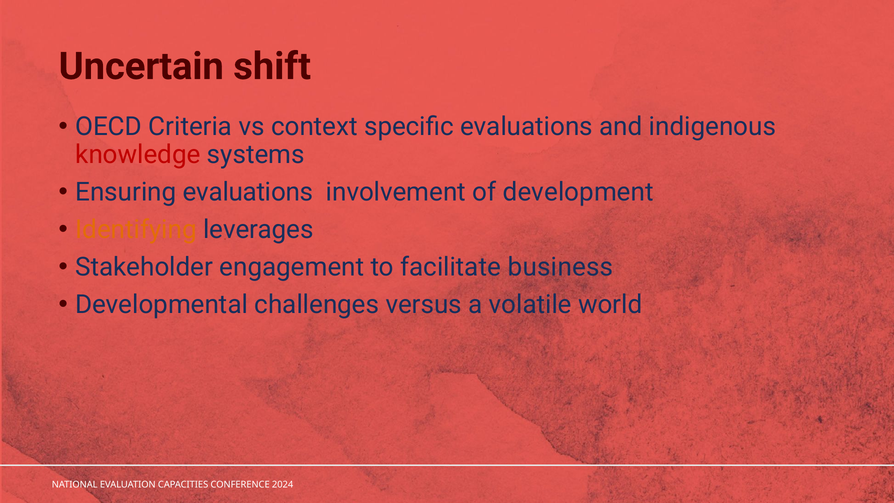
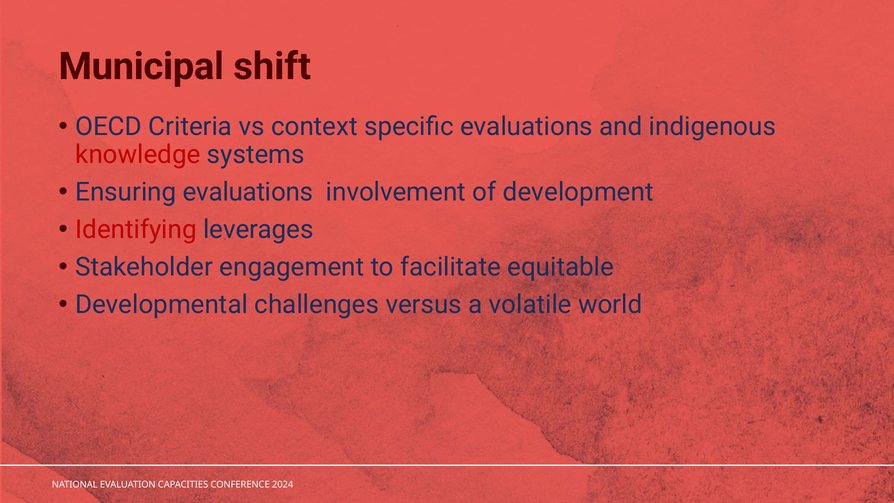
Uncertain: Uncertain -> Municipal
Identifying colour: orange -> red
business: business -> equitable
